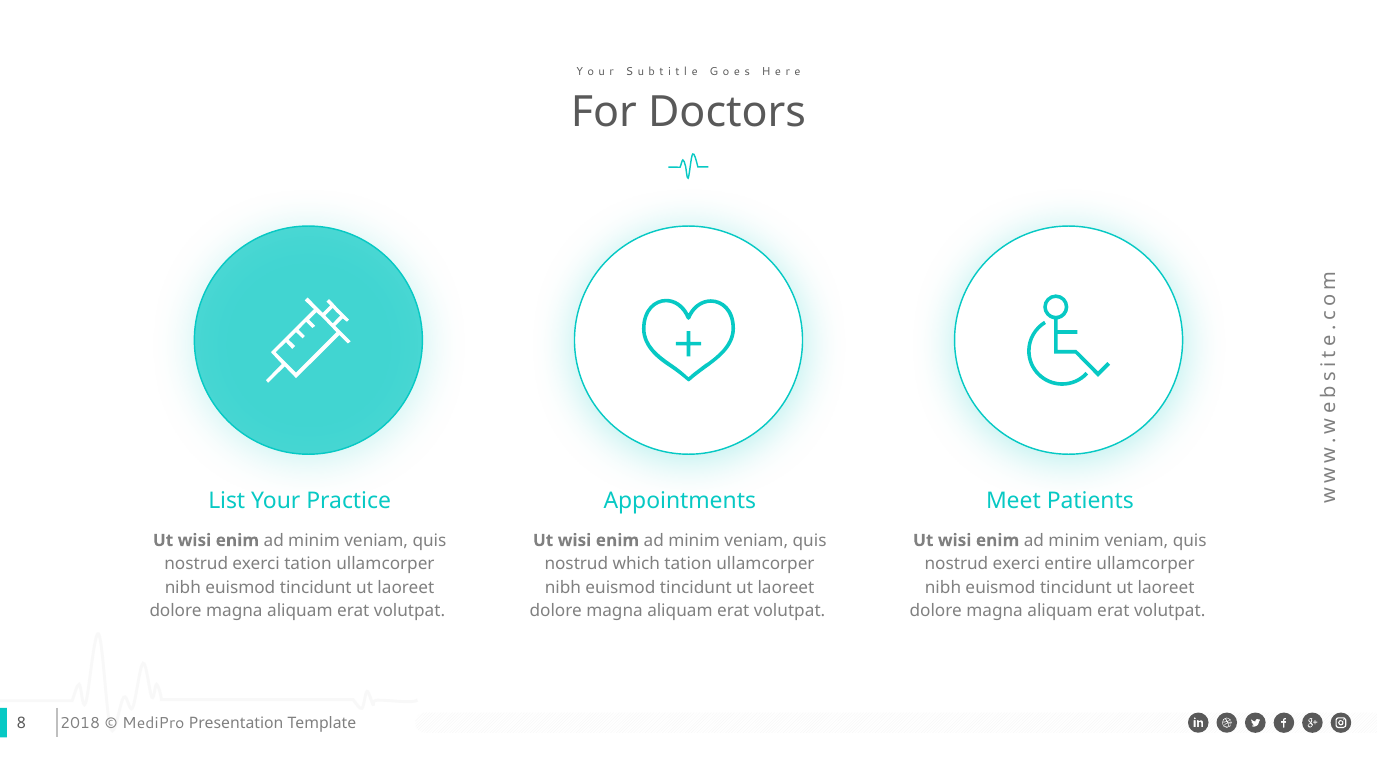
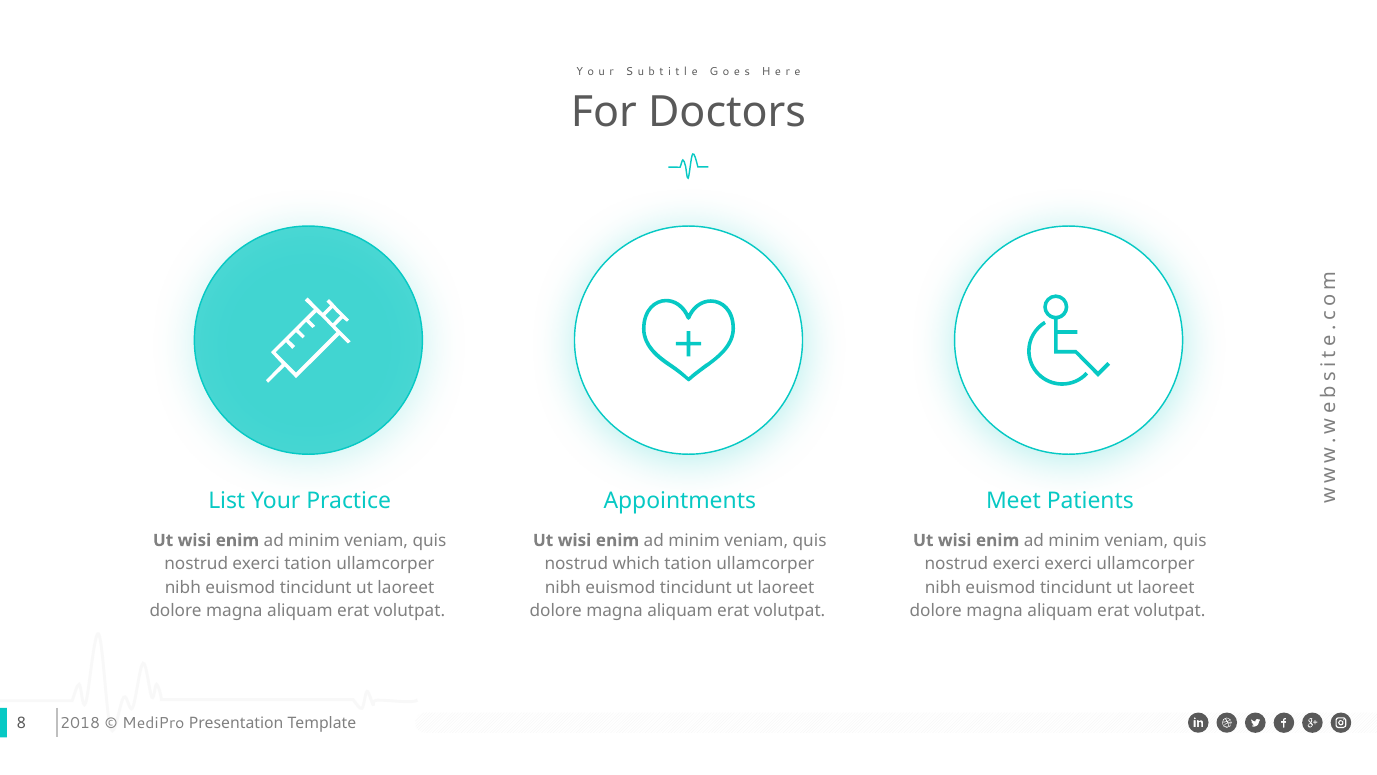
exerci entire: entire -> exerci
